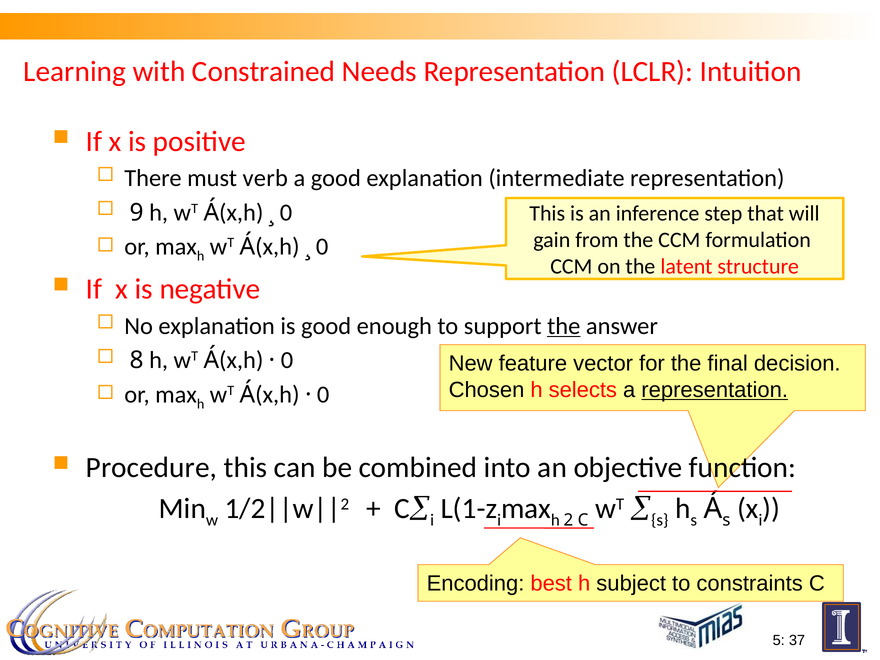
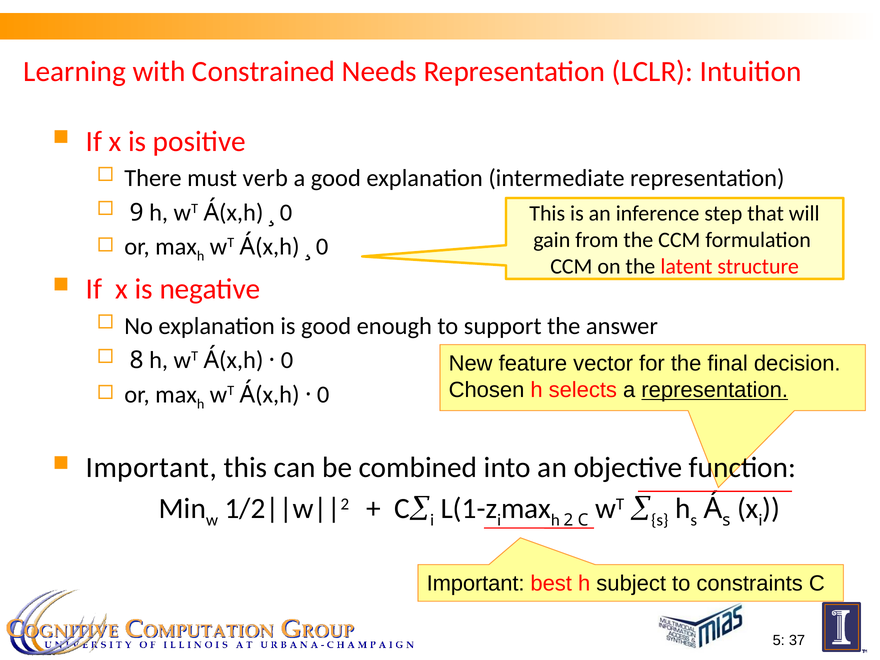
the at (564, 326) underline: present -> none
Procedure at (152, 468): Procedure -> Important
Encoding at (476, 584): Encoding -> Important
